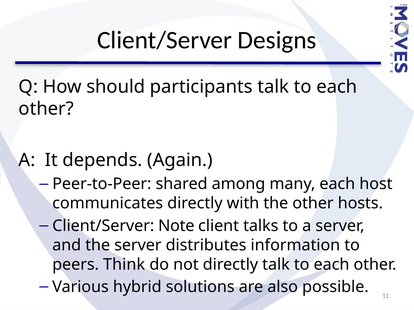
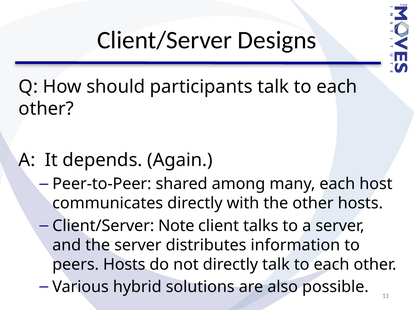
peers Think: Think -> Hosts
